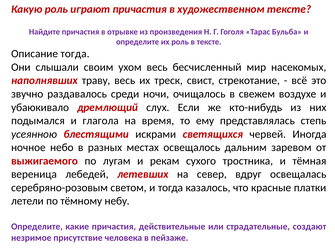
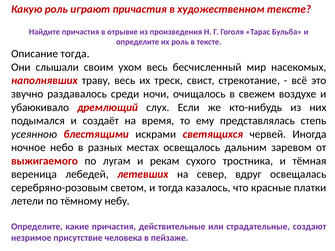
глагола: глагола -> создаёт
